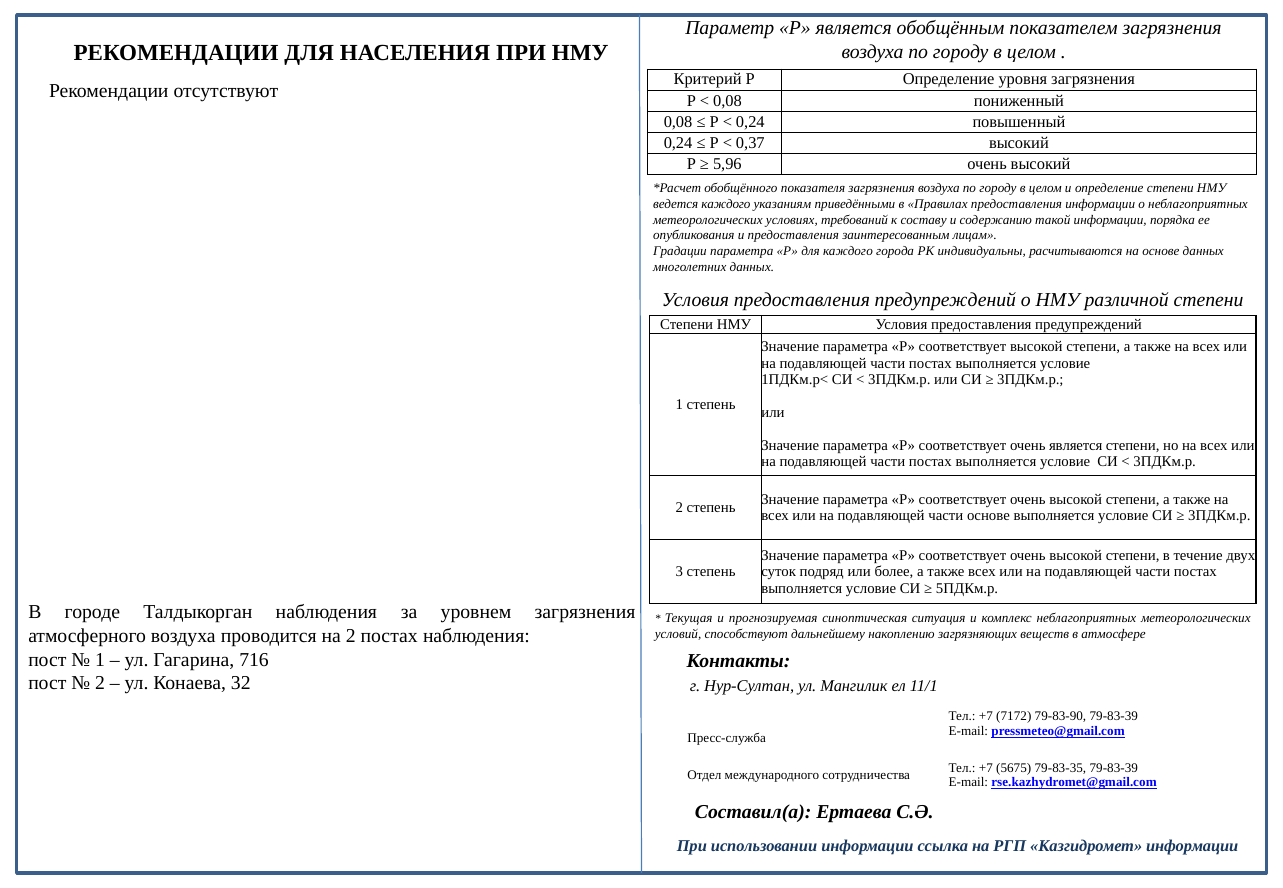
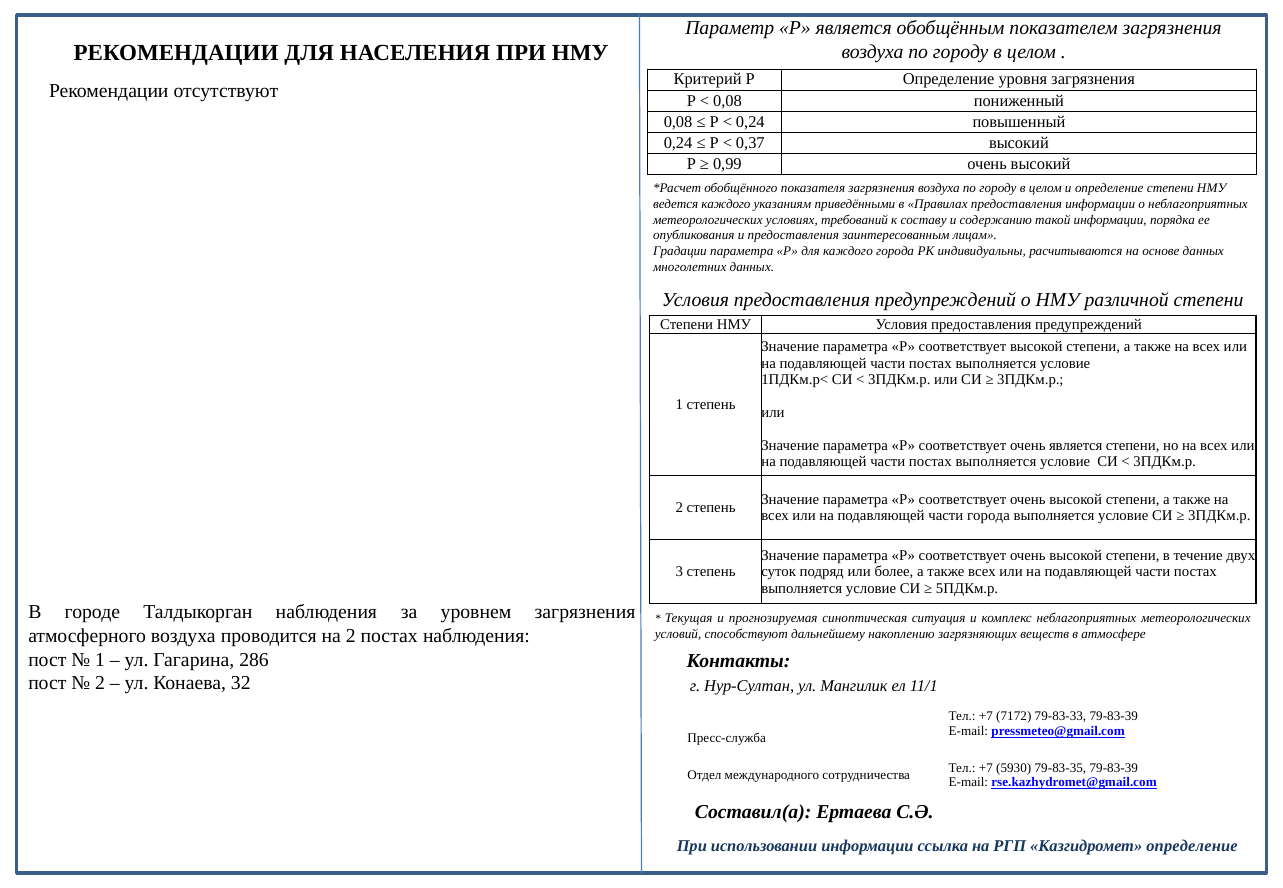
5,96: 5,96 -> 0,99
части основе: основе -> города
716: 716 -> 286
79-83-90: 79-83-90 -> 79-83-33
5675: 5675 -> 5930
Казгидромет информации: информации -> определение
